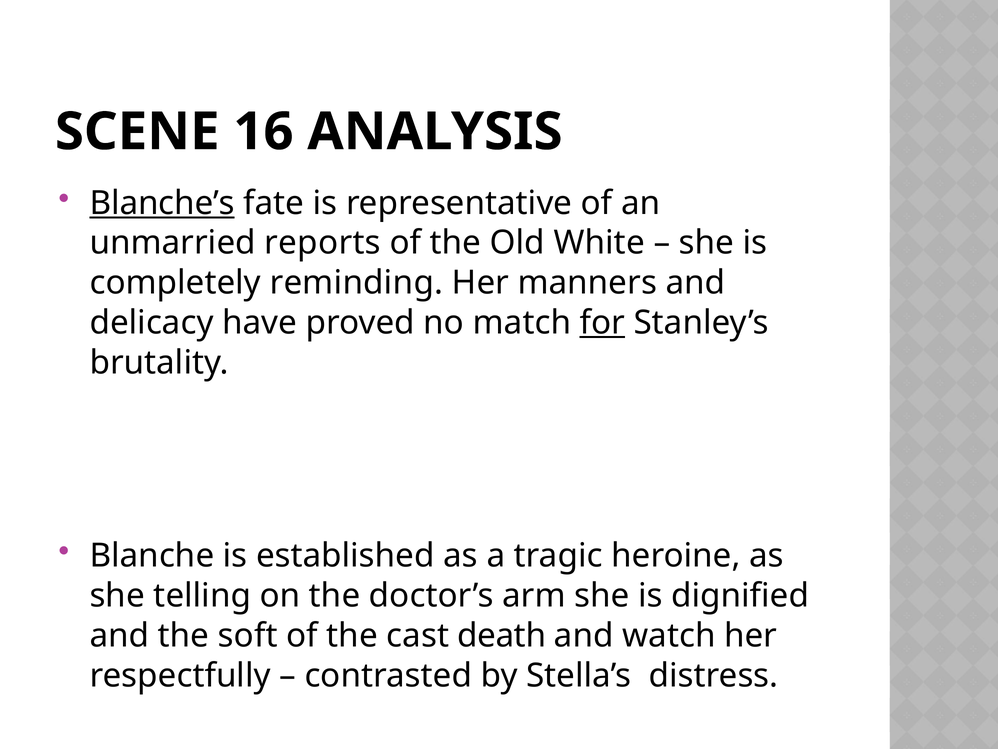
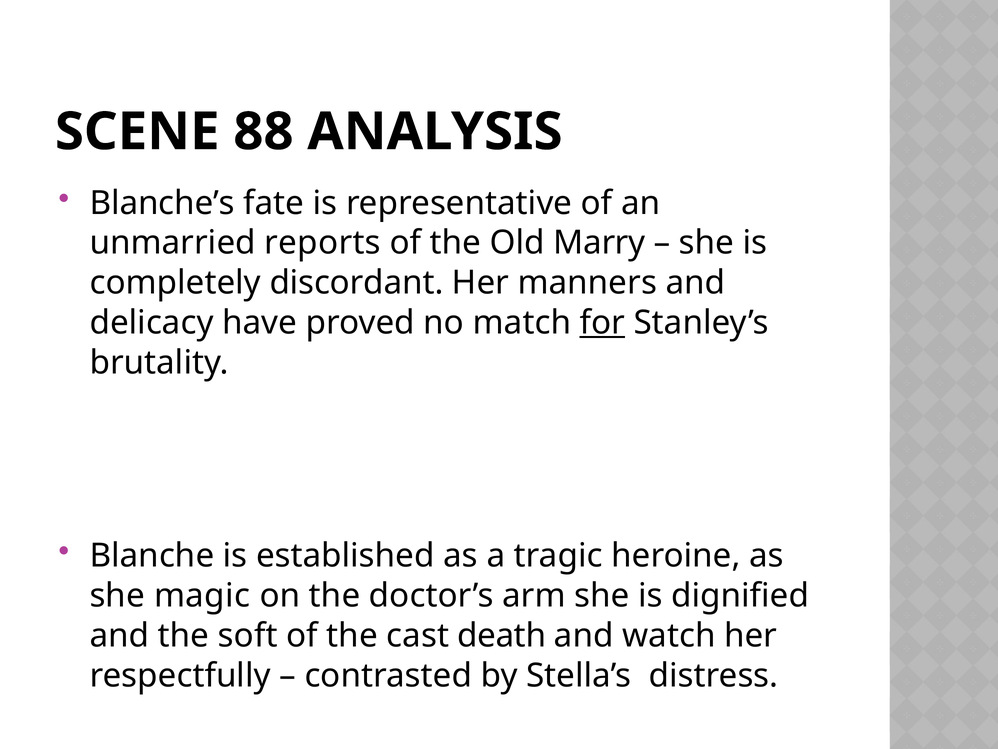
16: 16 -> 88
Blanche’s underline: present -> none
White: White -> Marry
reminding: reminding -> discordant
telling: telling -> magic
